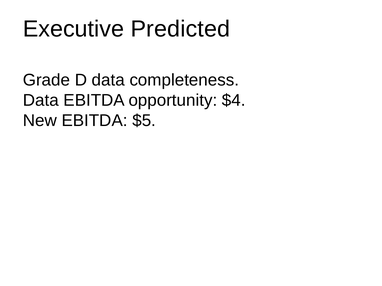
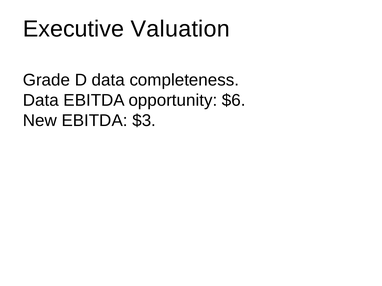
Predicted: Predicted -> Valuation
$4: $4 -> $6
$5: $5 -> $3
